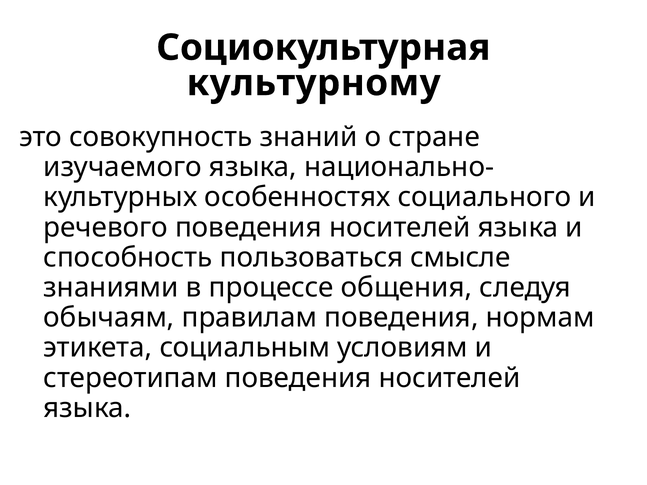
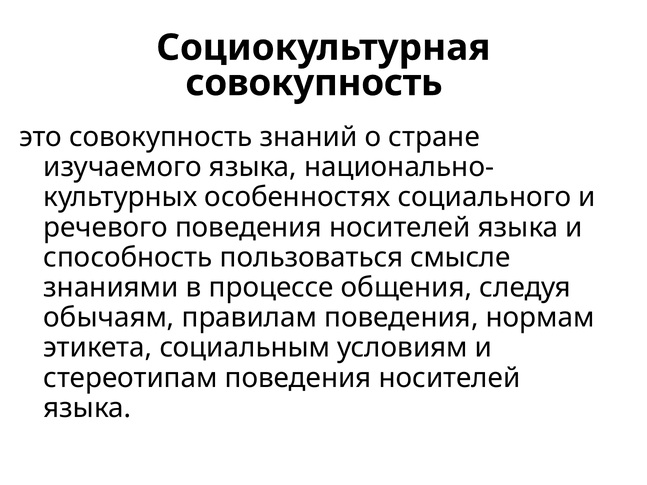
культурному at (314, 83): культурному -> совокупность
